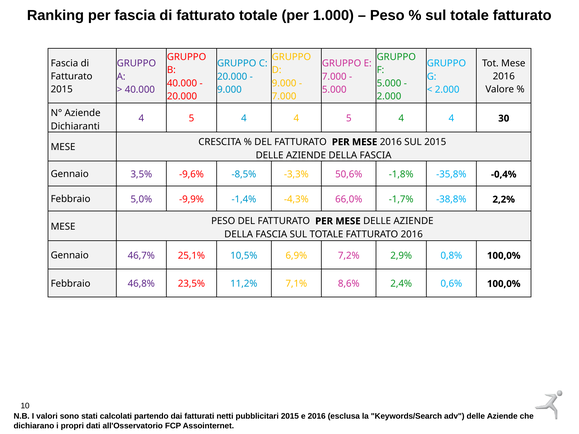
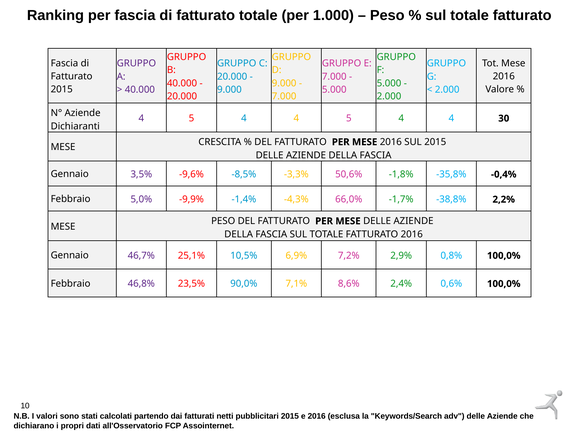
11,2%: 11,2% -> 90,0%
